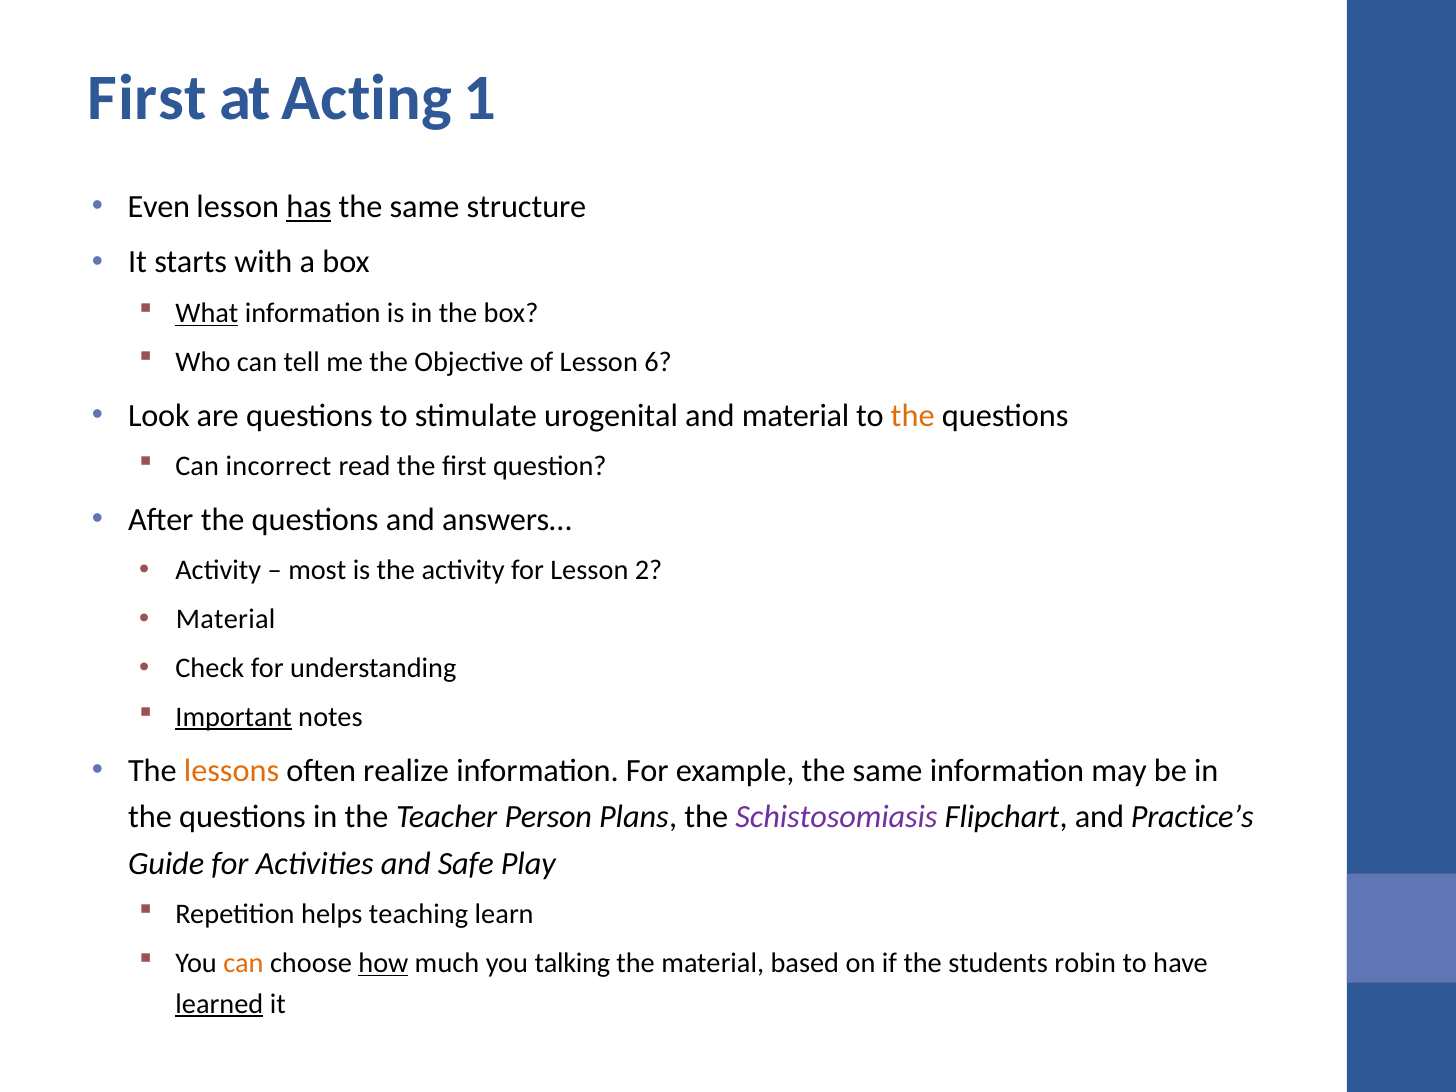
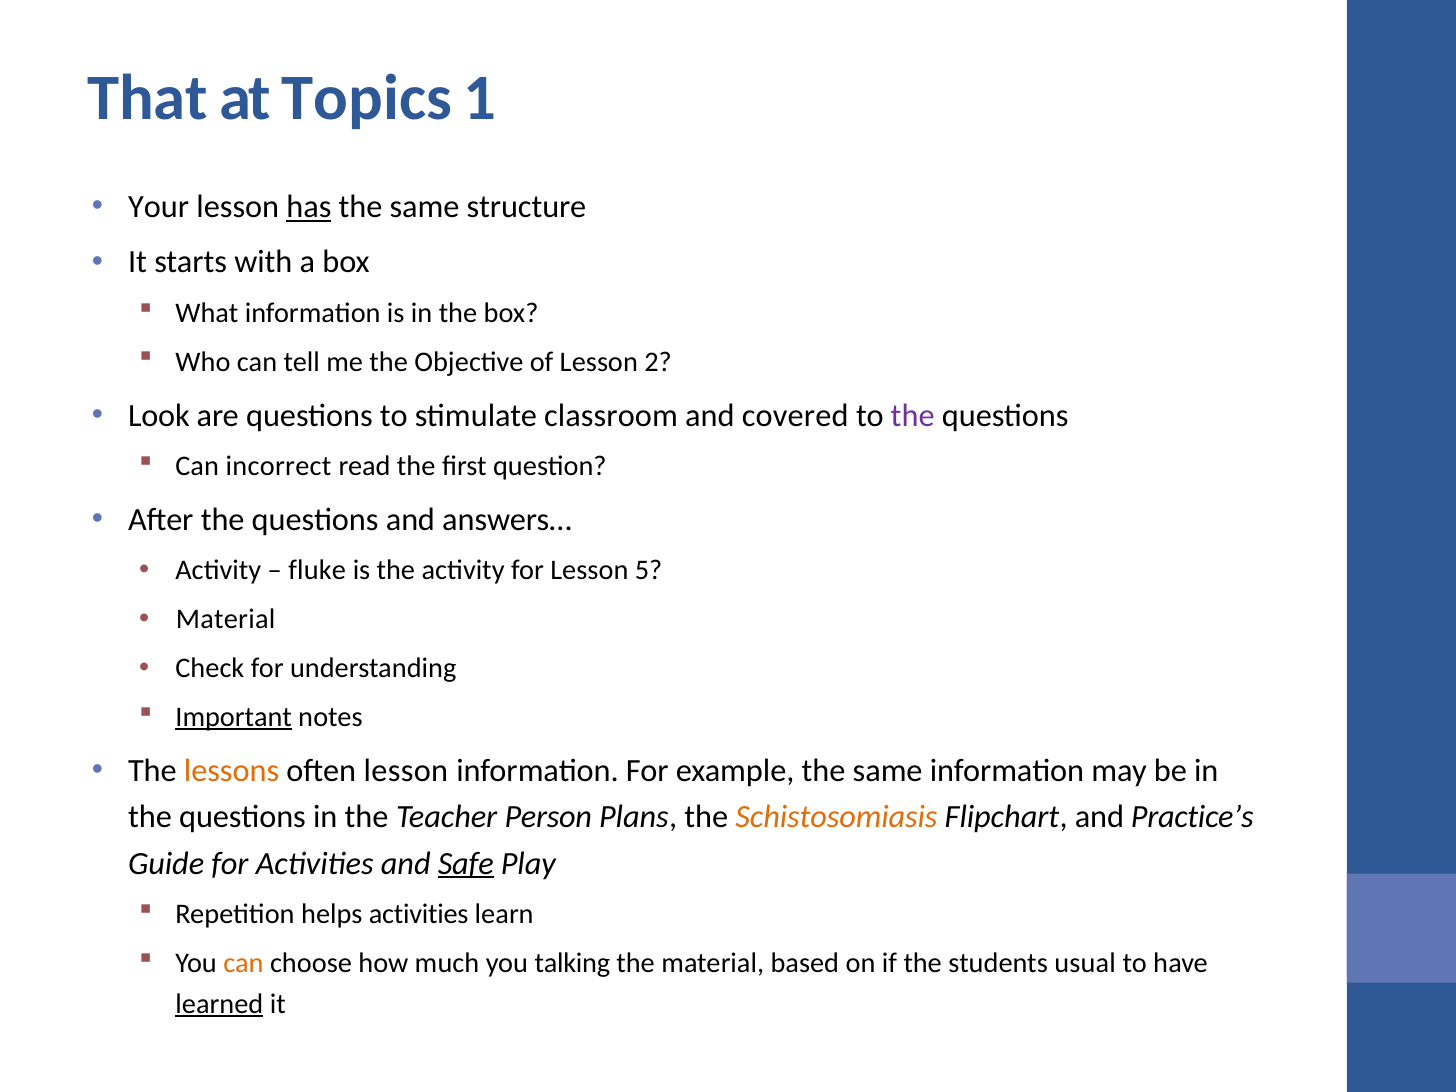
First at (147, 98): First -> That
Acting: Acting -> Topics
Even: Even -> Your
What underline: present -> none
6: 6 -> 2
urogenital: urogenital -> classroom
and material: material -> covered
the at (913, 415) colour: orange -> purple
most: most -> fluke
2: 2 -> 5
often realize: realize -> lesson
Schistosomiasis colour: purple -> orange
Safe underline: none -> present
helps teaching: teaching -> activities
how underline: present -> none
robin: robin -> usual
